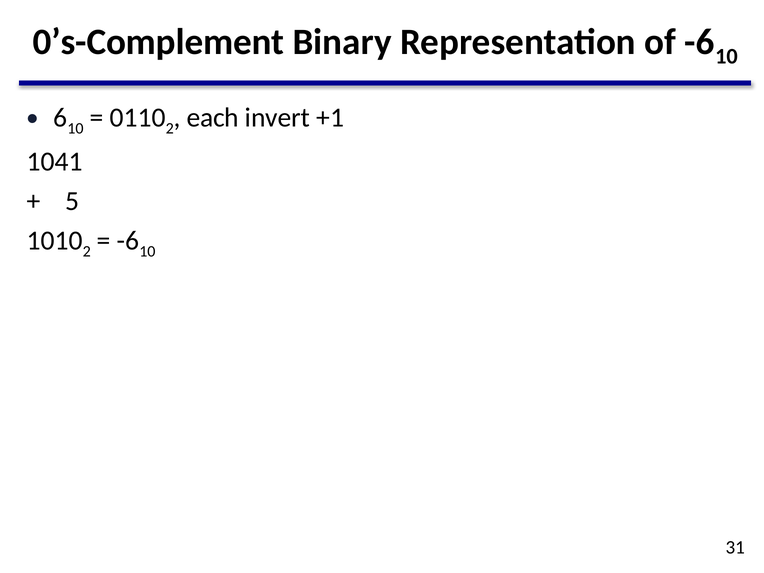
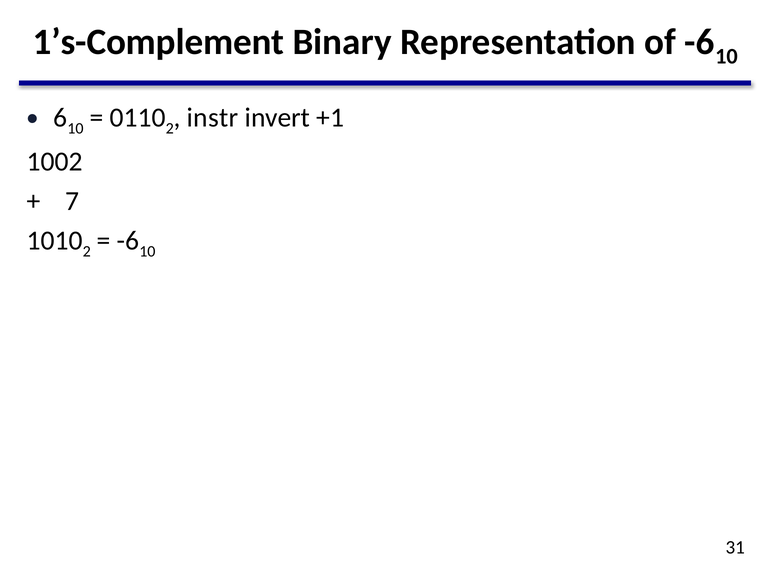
0’s-Complement: 0’s-Complement -> 1’s-Complement
each: each -> instr
1041: 1041 -> 1002
5: 5 -> 7
